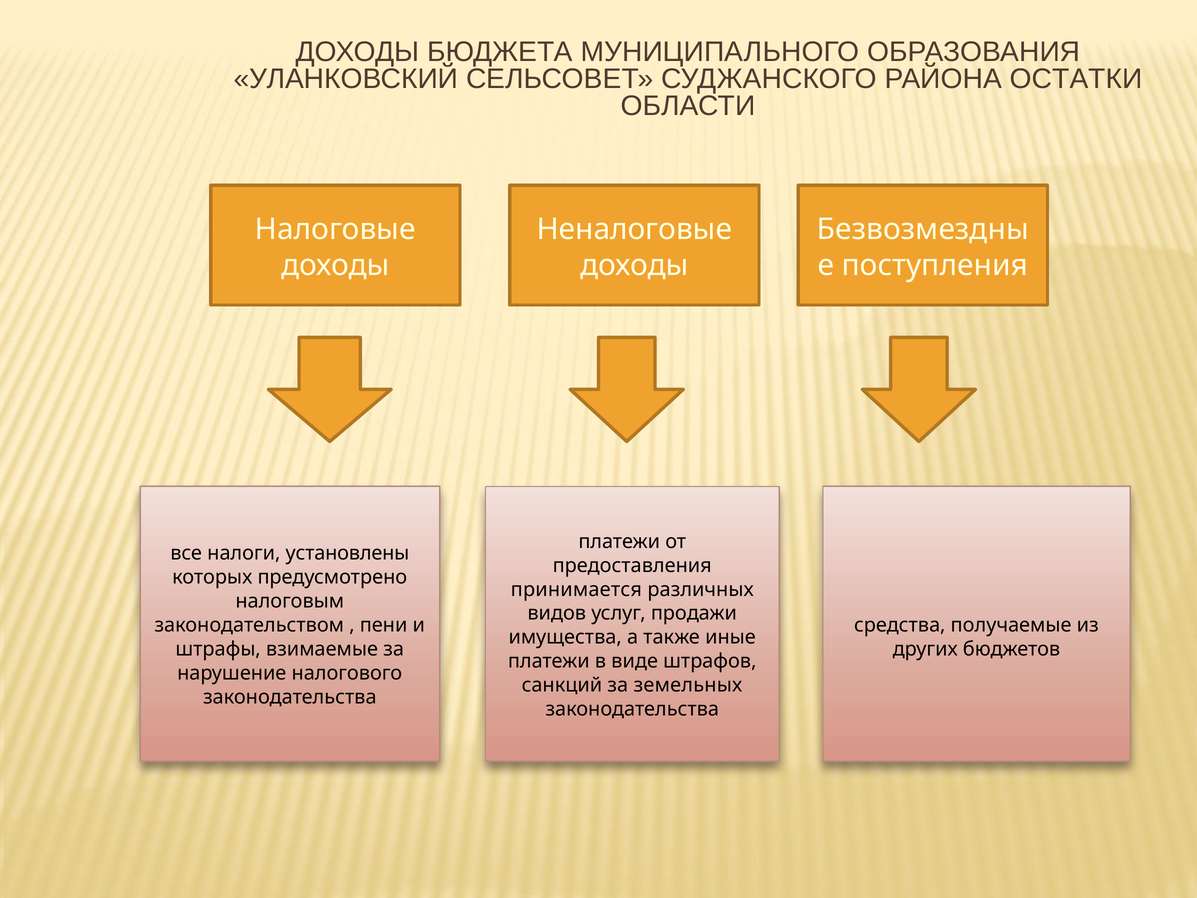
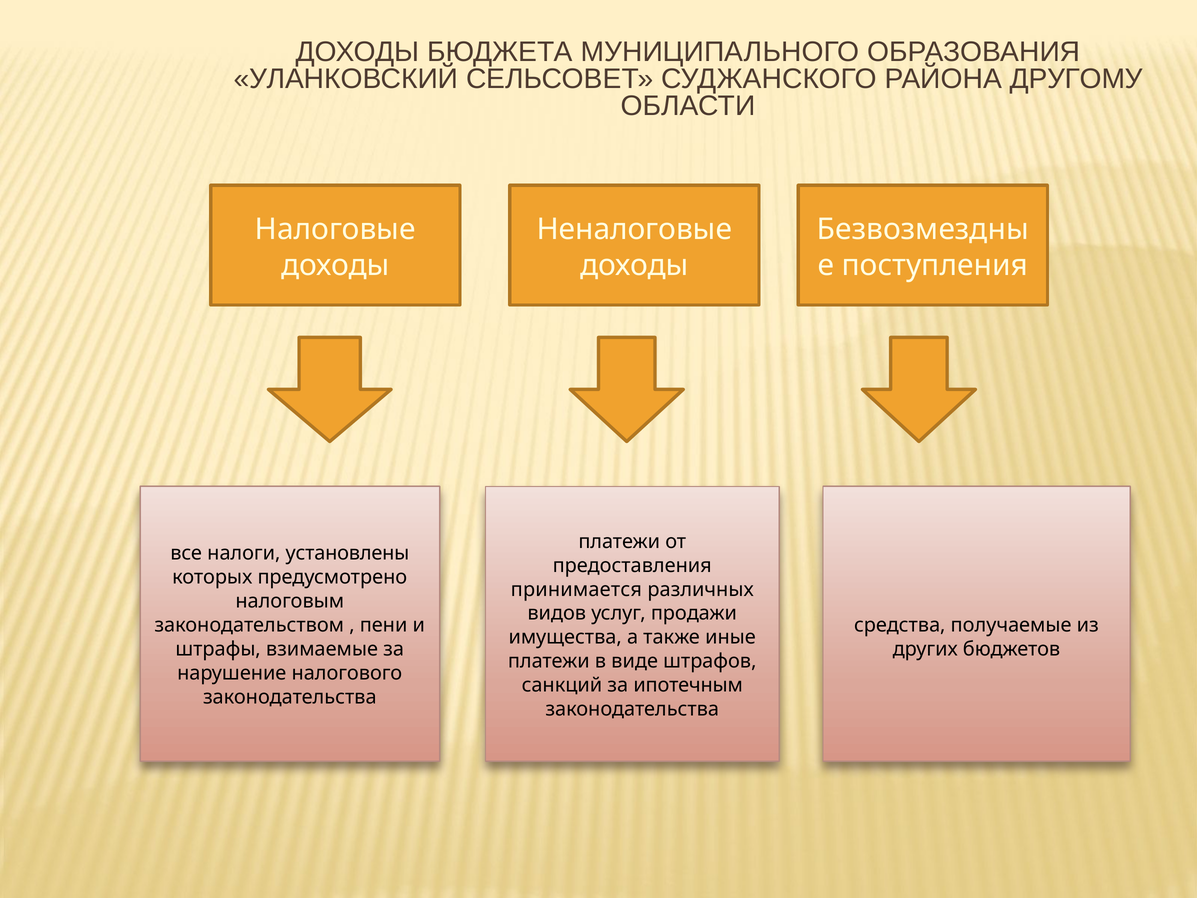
ОСТАТКИ: ОСТАТКИ -> ДРУГОМУ
земельных: земельных -> ипотечным
